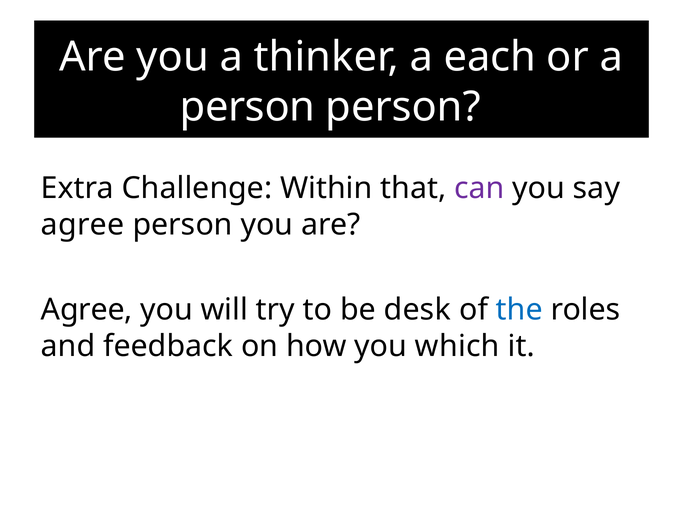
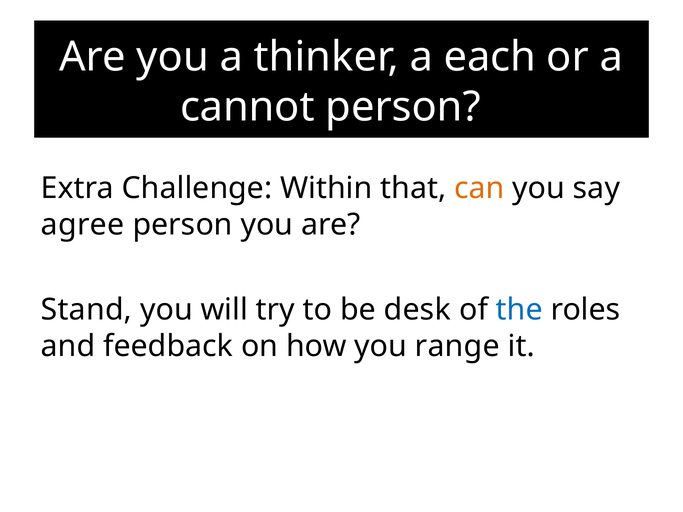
person at (248, 107): person -> cannot
can colour: purple -> orange
Agree at (87, 310): Agree -> Stand
which: which -> range
